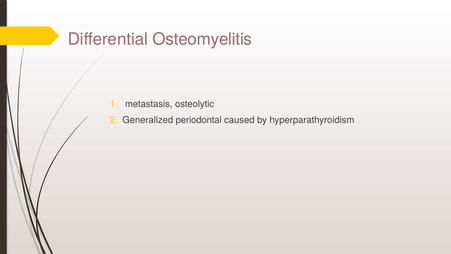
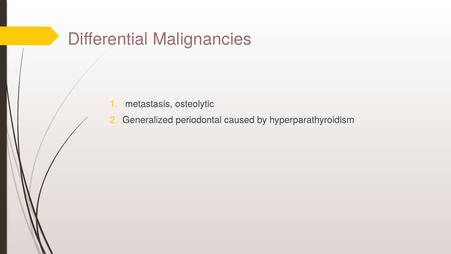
Osteomyelitis: Osteomyelitis -> Malignancies
